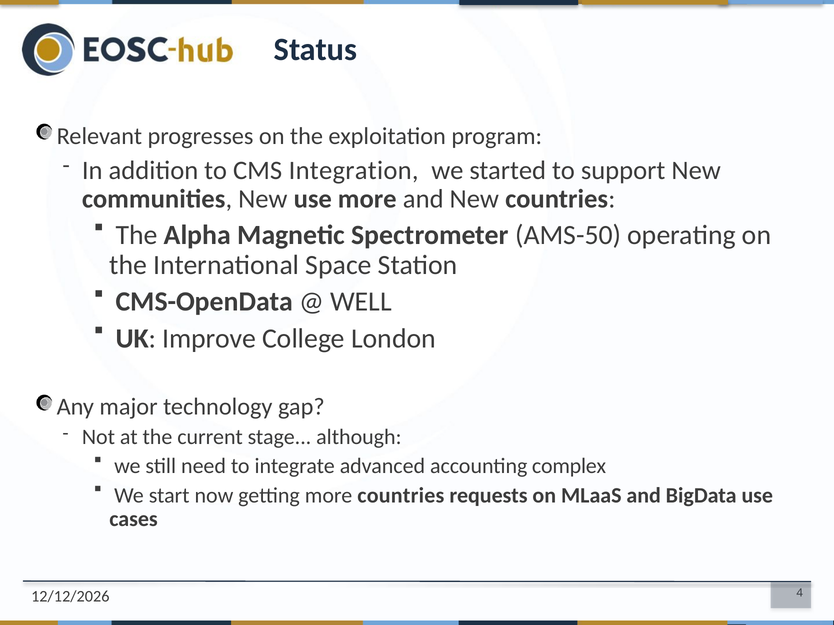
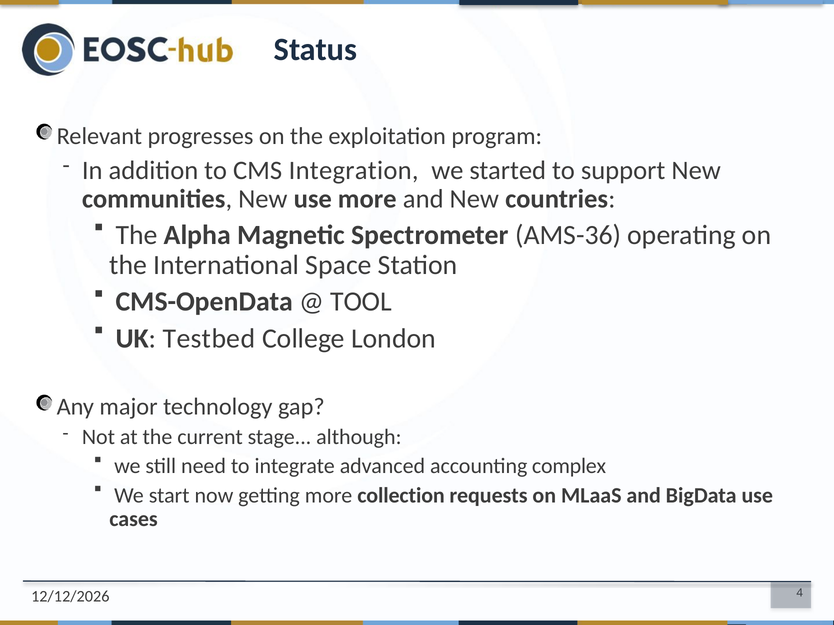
AMS-50: AMS-50 -> AMS-36
WELL: WELL -> TOOL
Improve: Improve -> Testbed
more countries: countries -> collection
